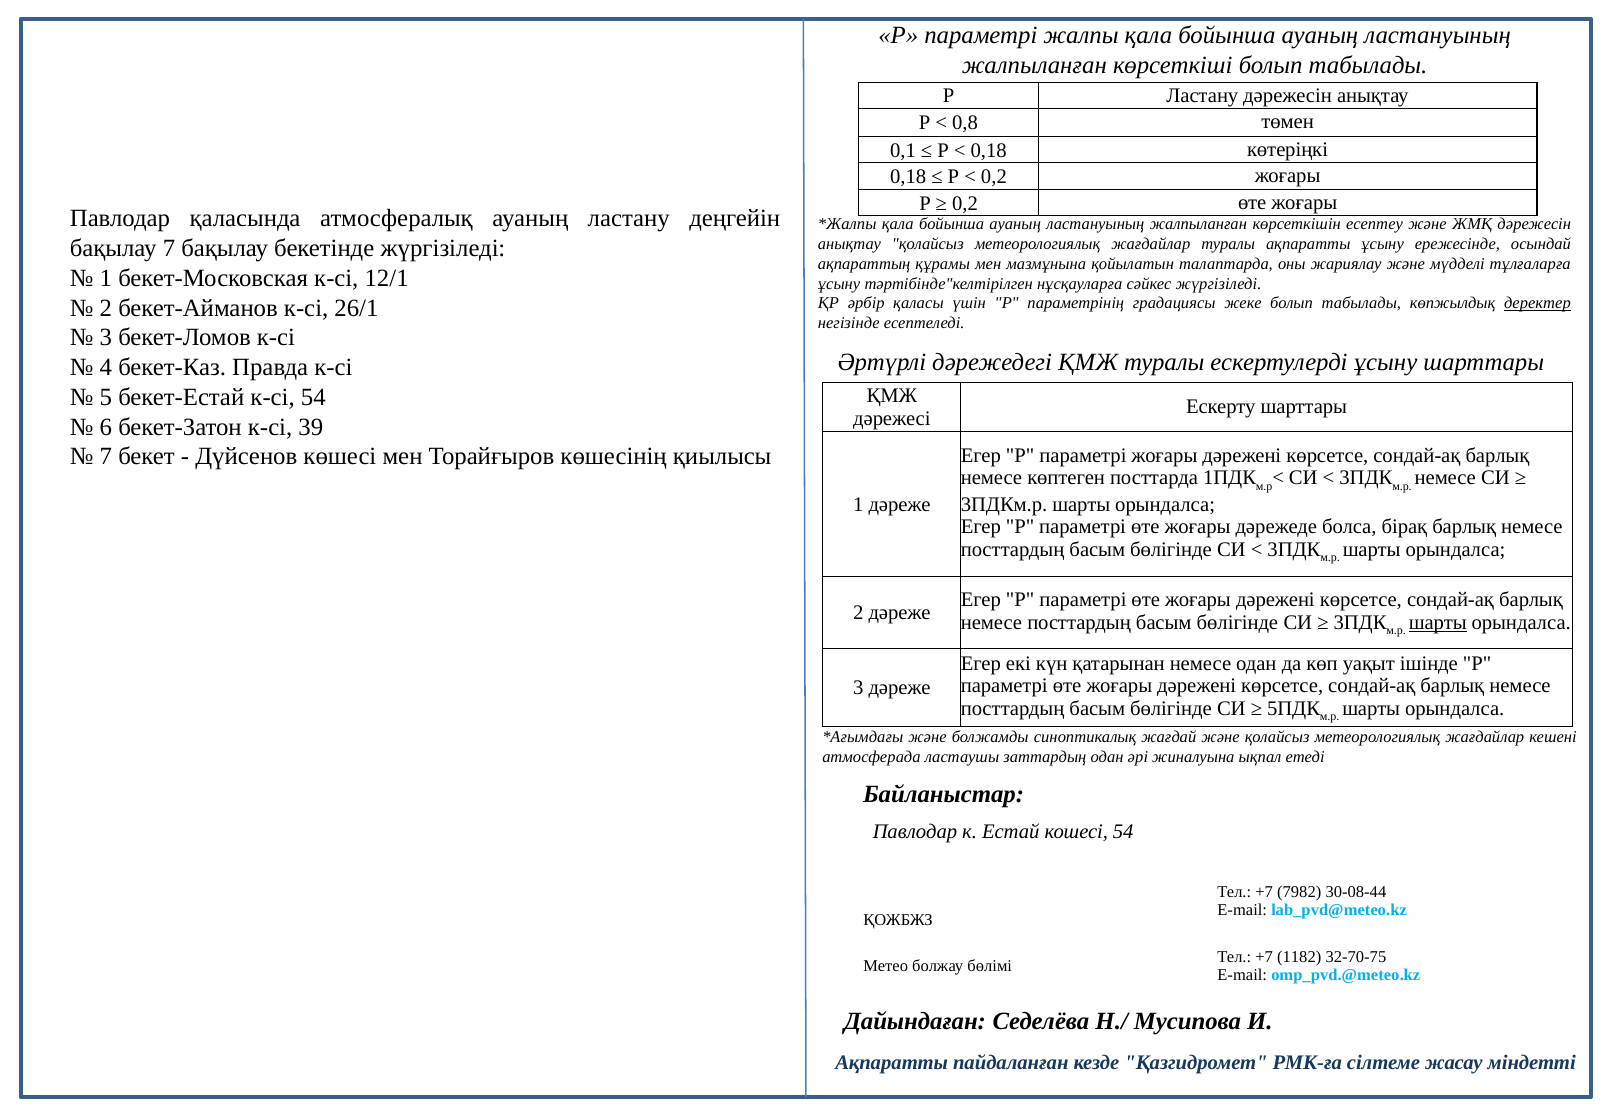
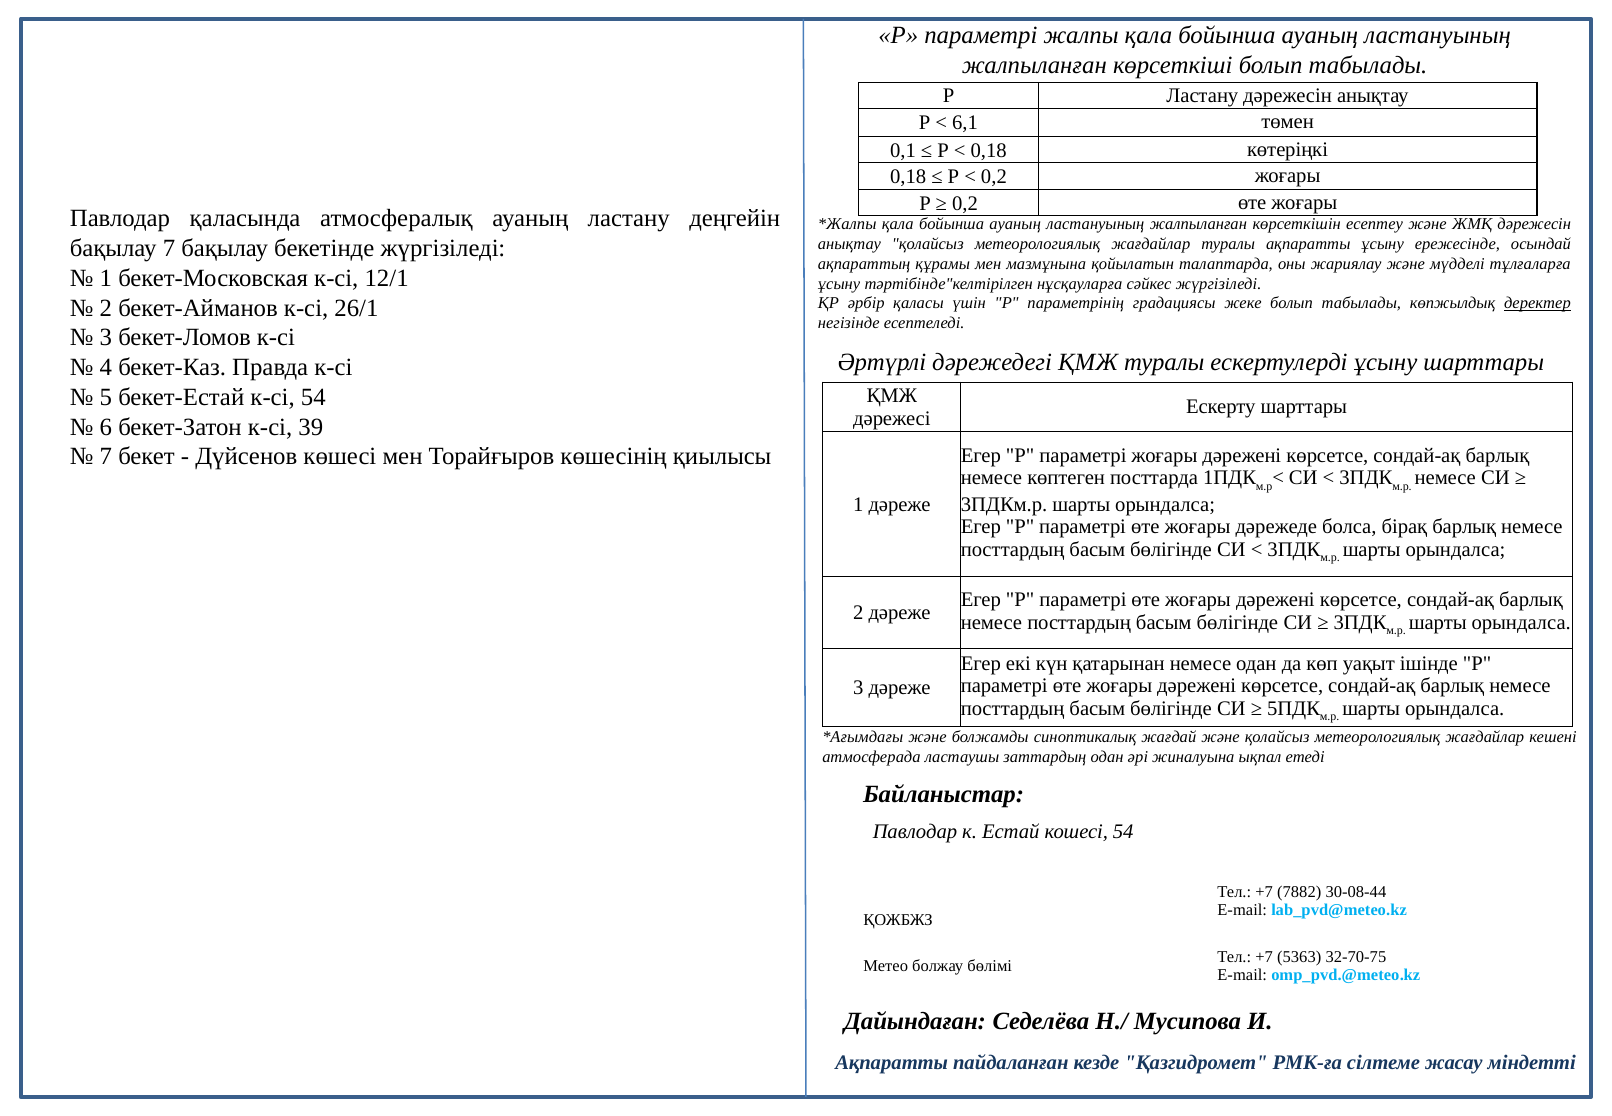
0,8: 0,8 -> 6,1
шарты at (1438, 622) underline: present -> none
7982: 7982 -> 7882
1182: 1182 -> 5363
